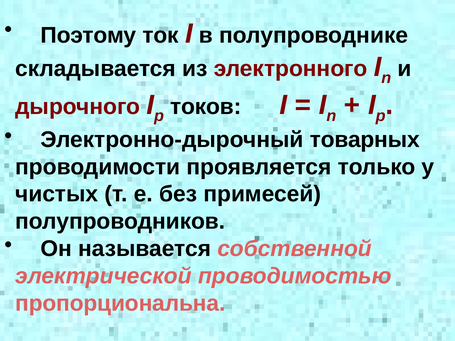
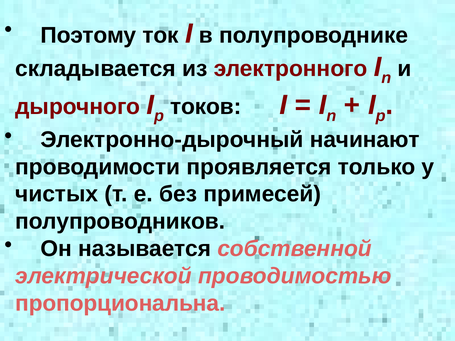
товарных: товарных -> начинают
